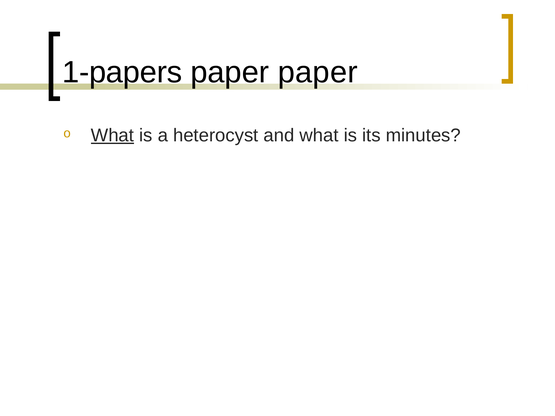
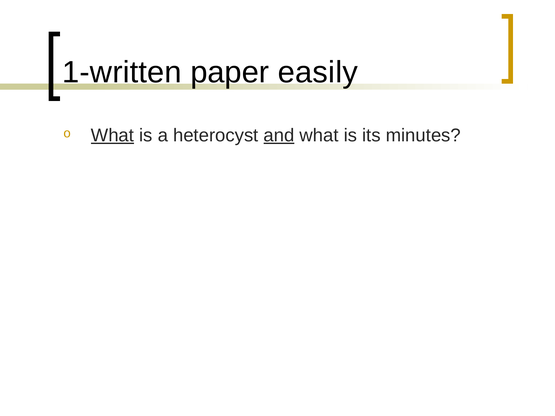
1-papers: 1-papers -> 1-written
paper paper: paper -> easily
and underline: none -> present
